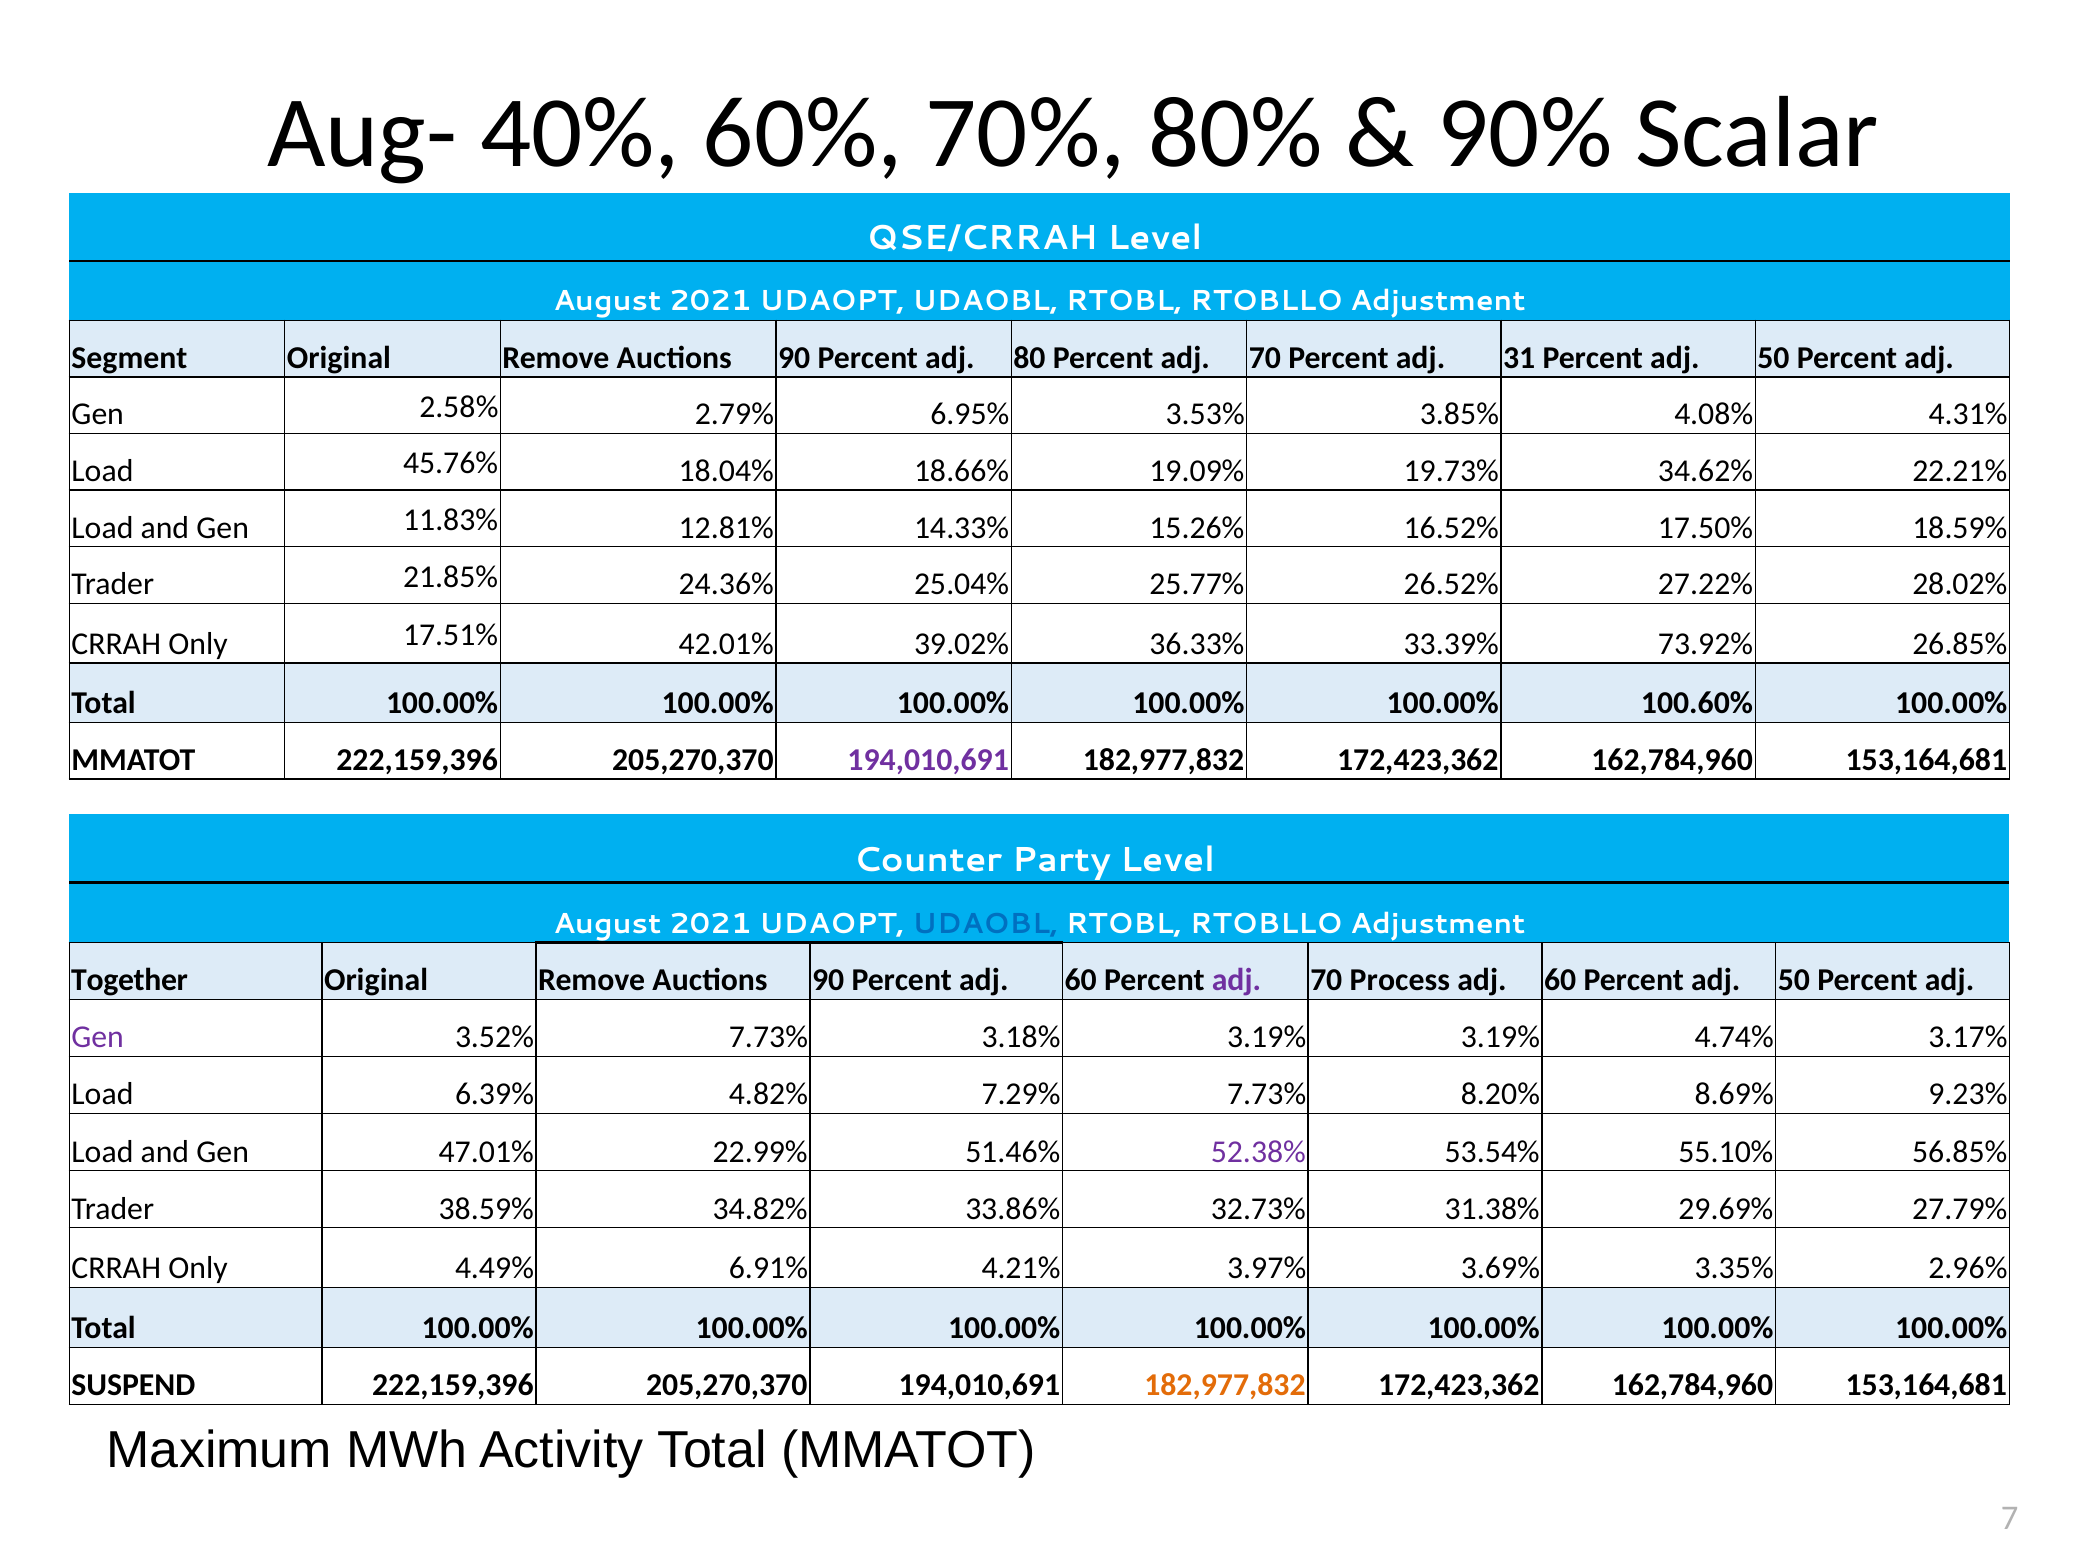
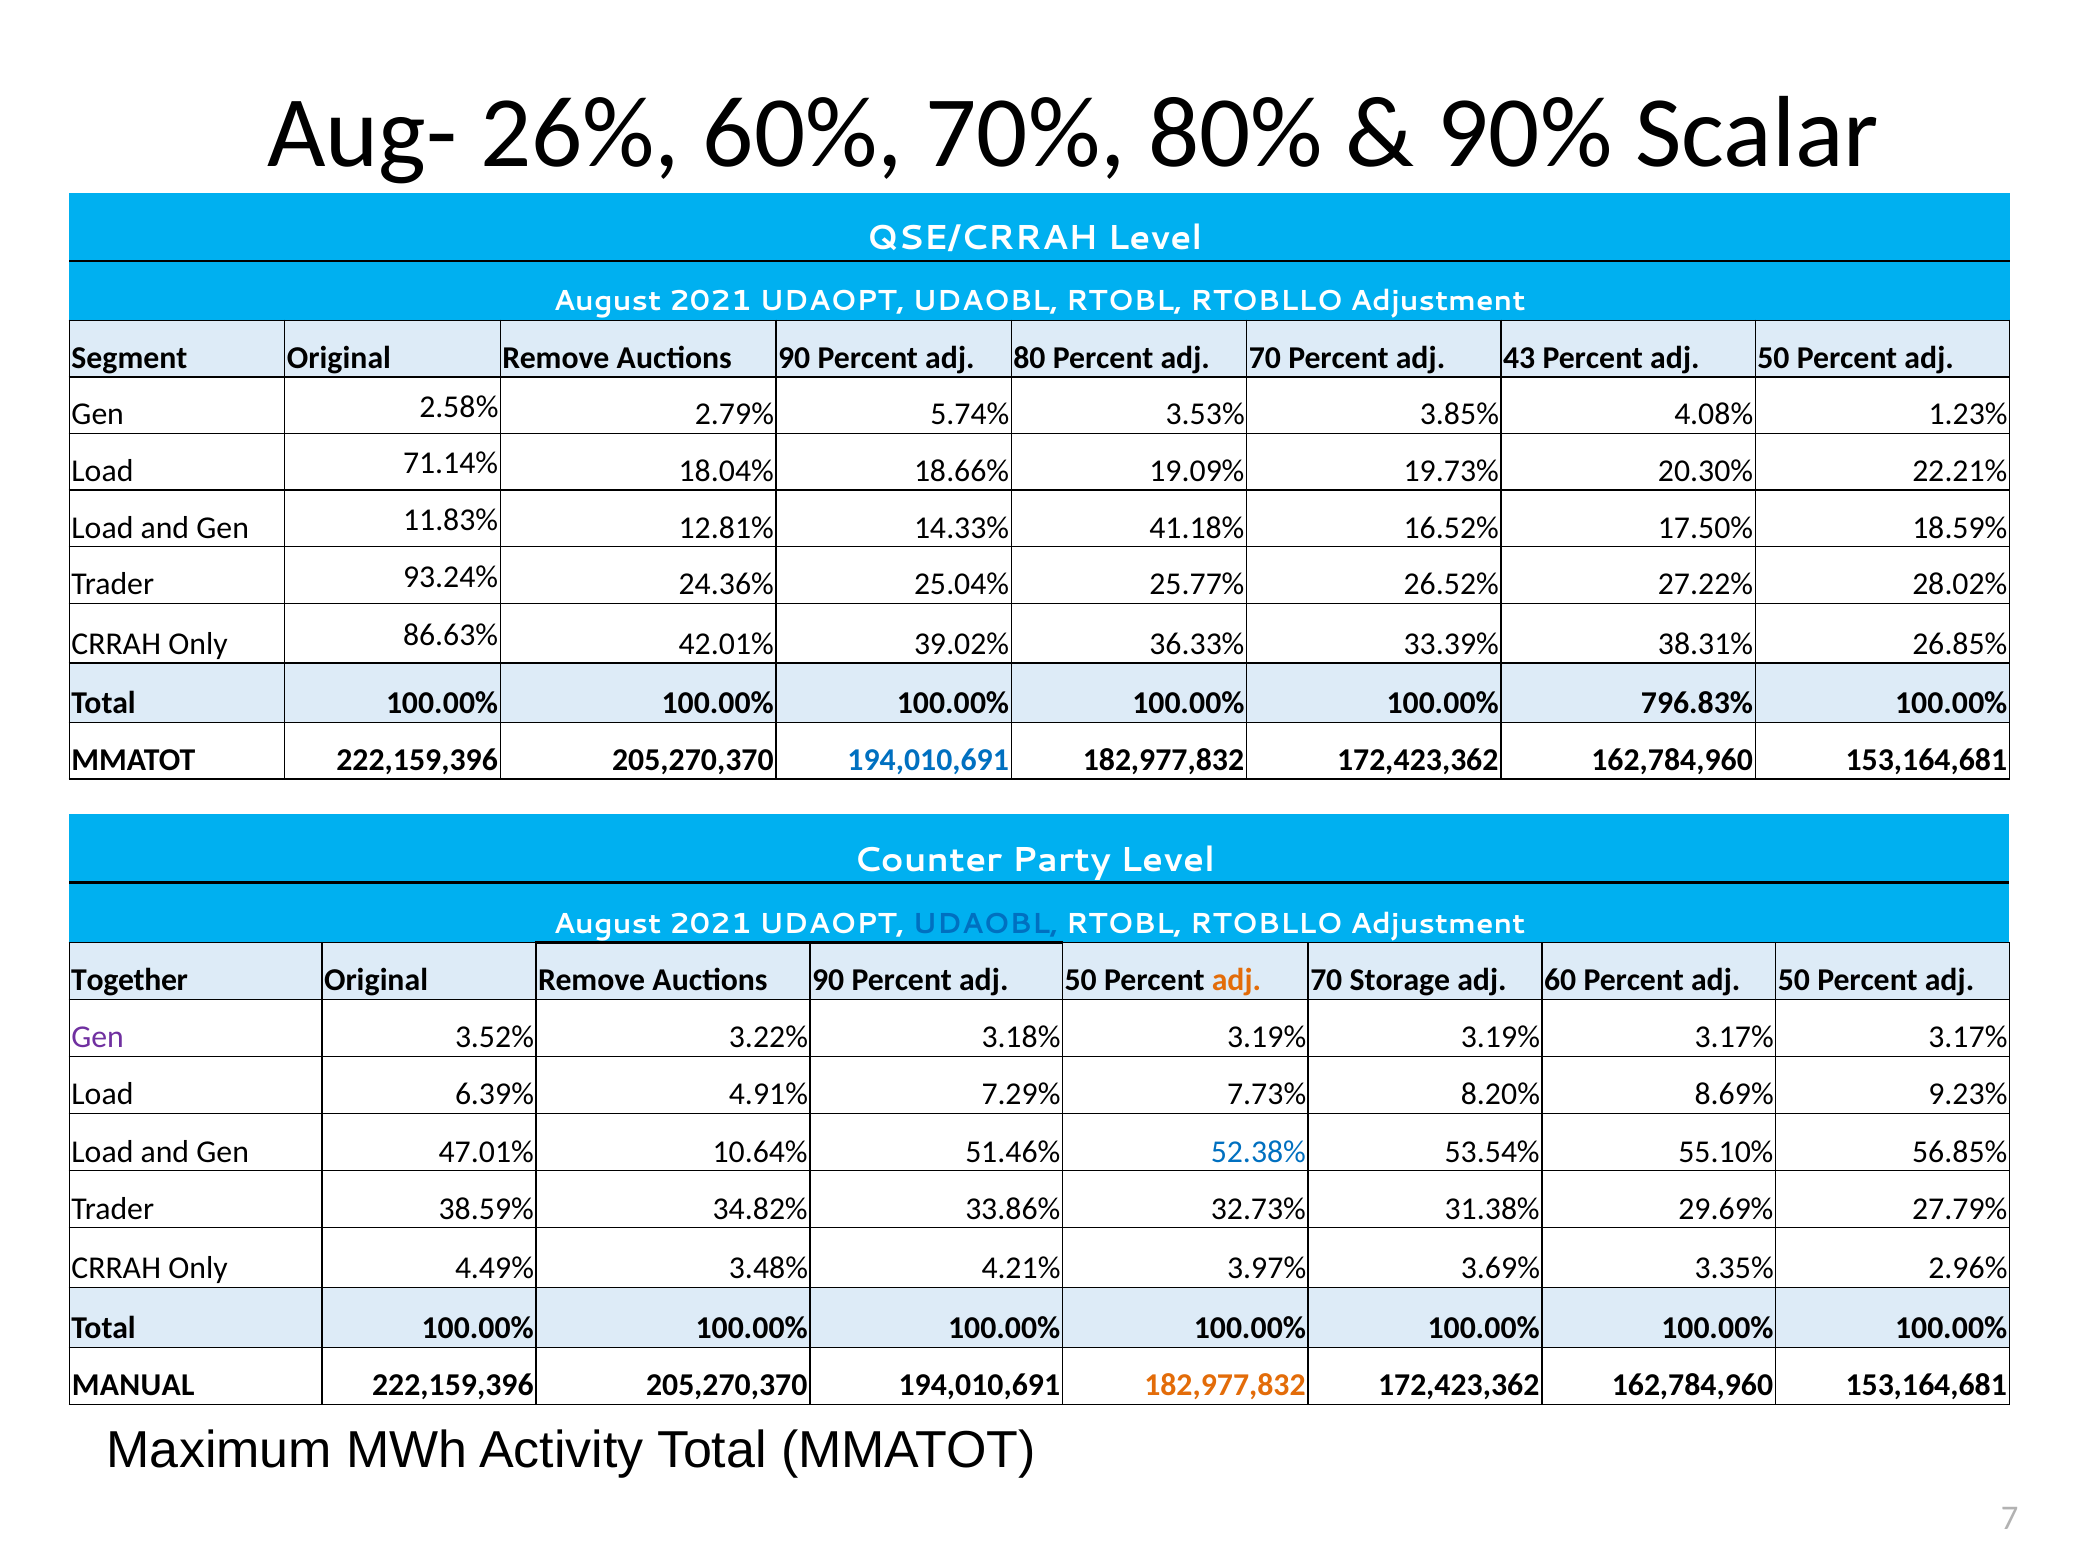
40%: 40% -> 26%
31: 31 -> 43
6.95%: 6.95% -> 5.74%
4.31%: 4.31% -> 1.23%
45.76%: 45.76% -> 71.14%
34.62%: 34.62% -> 20.30%
15.26%: 15.26% -> 41.18%
21.85%: 21.85% -> 93.24%
17.51%: 17.51% -> 86.63%
73.92%: 73.92% -> 38.31%
100.60%: 100.60% -> 796.83%
194,010,691 at (928, 760) colour: purple -> blue
90 Percent adj 60: 60 -> 50
adj at (1236, 981) colour: purple -> orange
Process: Process -> Storage
3.52% 7.73%: 7.73% -> 3.22%
3.19% 4.74%: 4.74% -> 3.17%
4.82%: 4.82% -> 4.91%
22.99%: 22.99% -> 10.64%
52.38% colour: purple -> blue
6.91%: 6.91% -> 3.48%
SUSPEND: SUSPEND -> MANUAL
